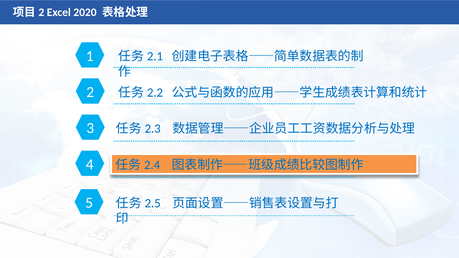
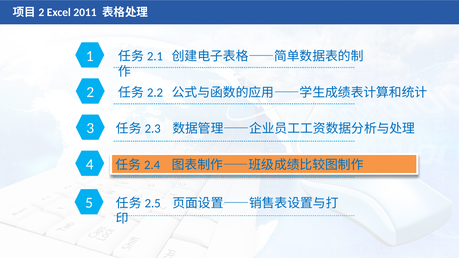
2020: 2020 -> 2011
